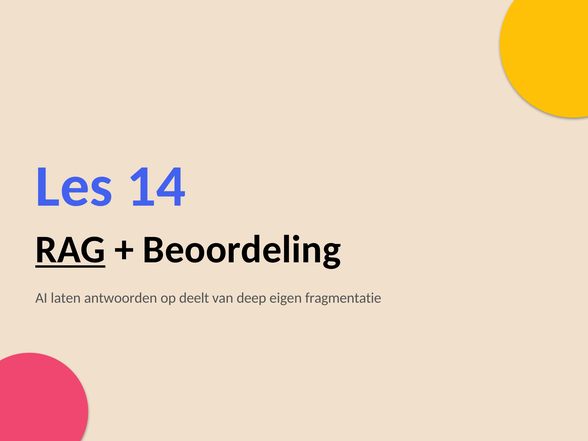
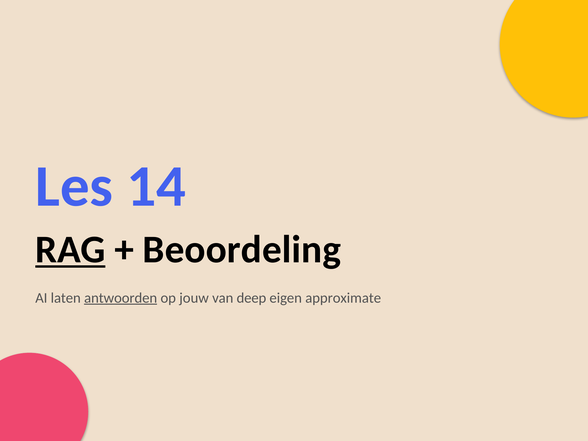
antwoorden underline: none -> present
deelt: deelt -> jouw
fragmentatie: fragmentatie -> approximate
